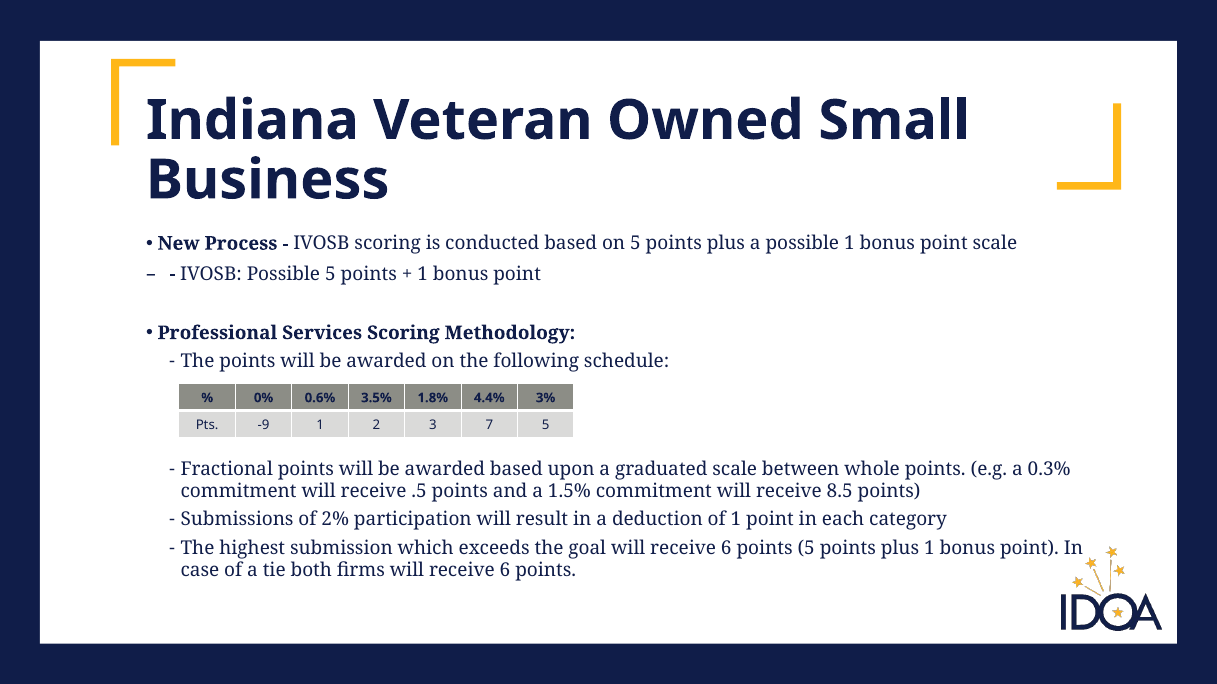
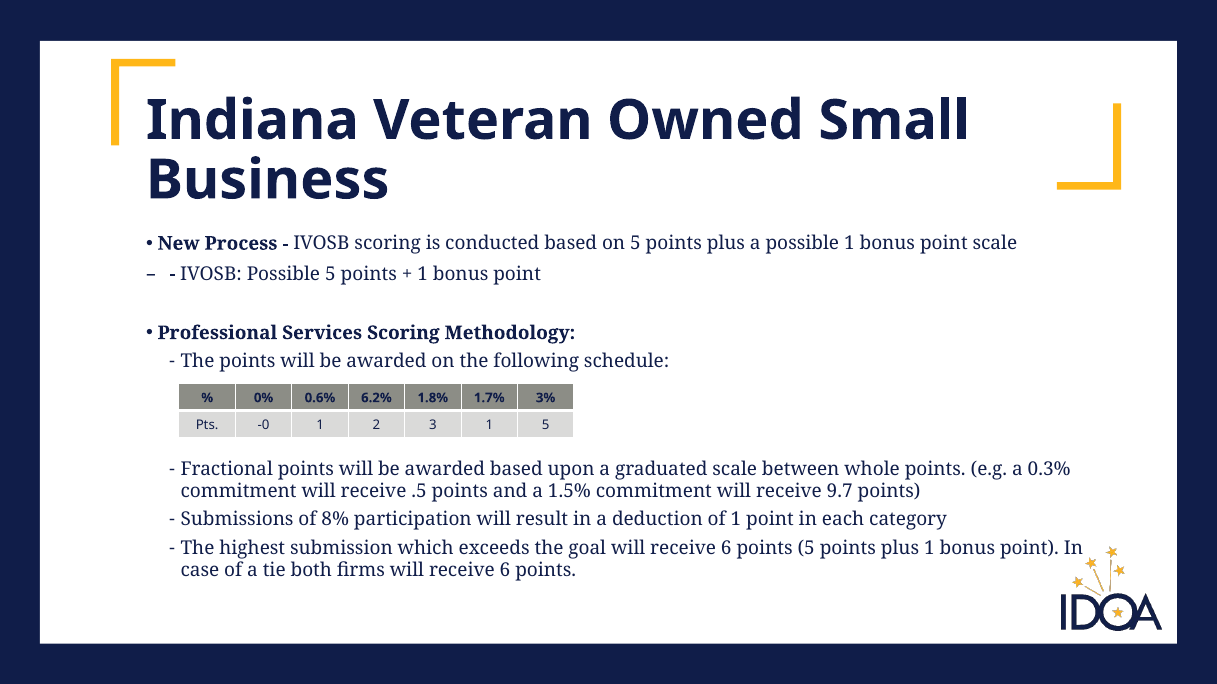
3.5%: 3.5% -> 6.2%
4.4%: 4.4% -> 1.7%
-9: -9 -> -0
3 7: 7 -> 1
8.5: 8.5 -> 9.7
2%: 2% -> 8%
